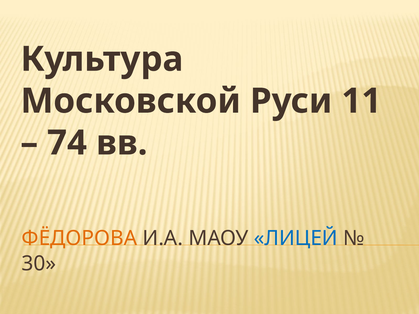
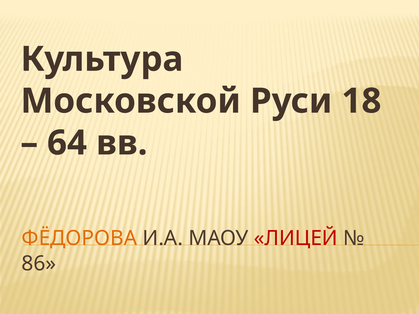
11: 11 -> 18
74: 74 -> 64
ЛИЦЕЙ colour: blue -> red
30: 30 -> 86
